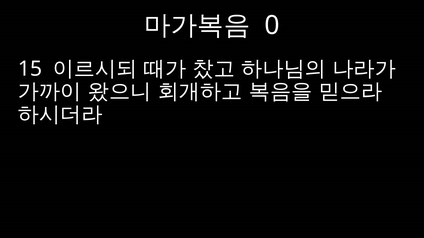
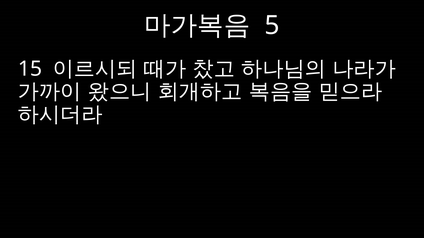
0: 0 -> 5
